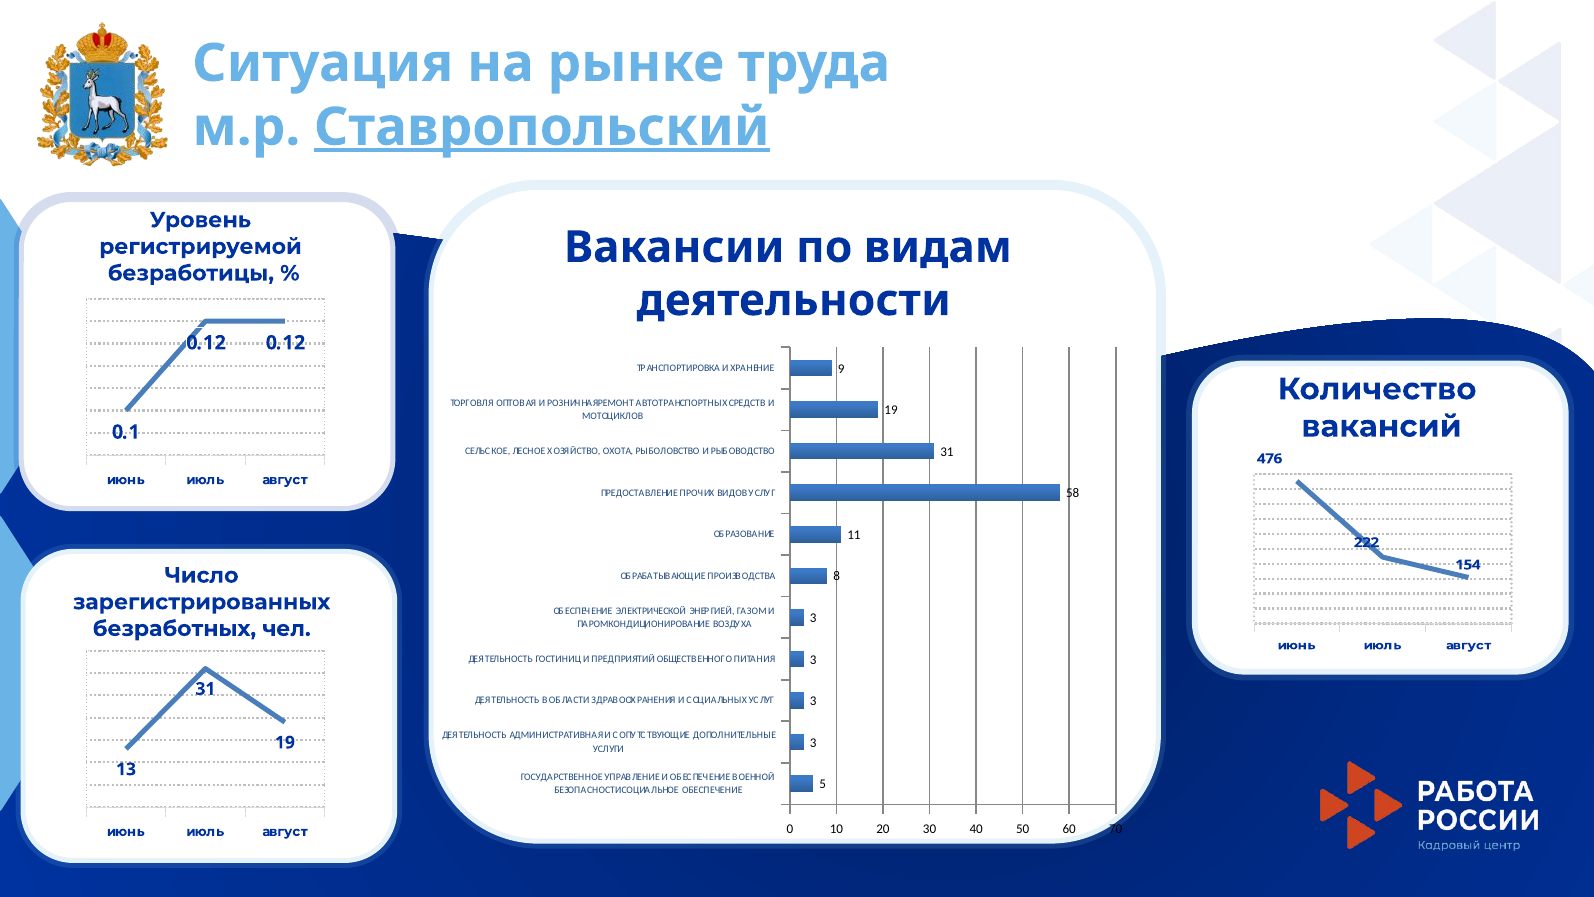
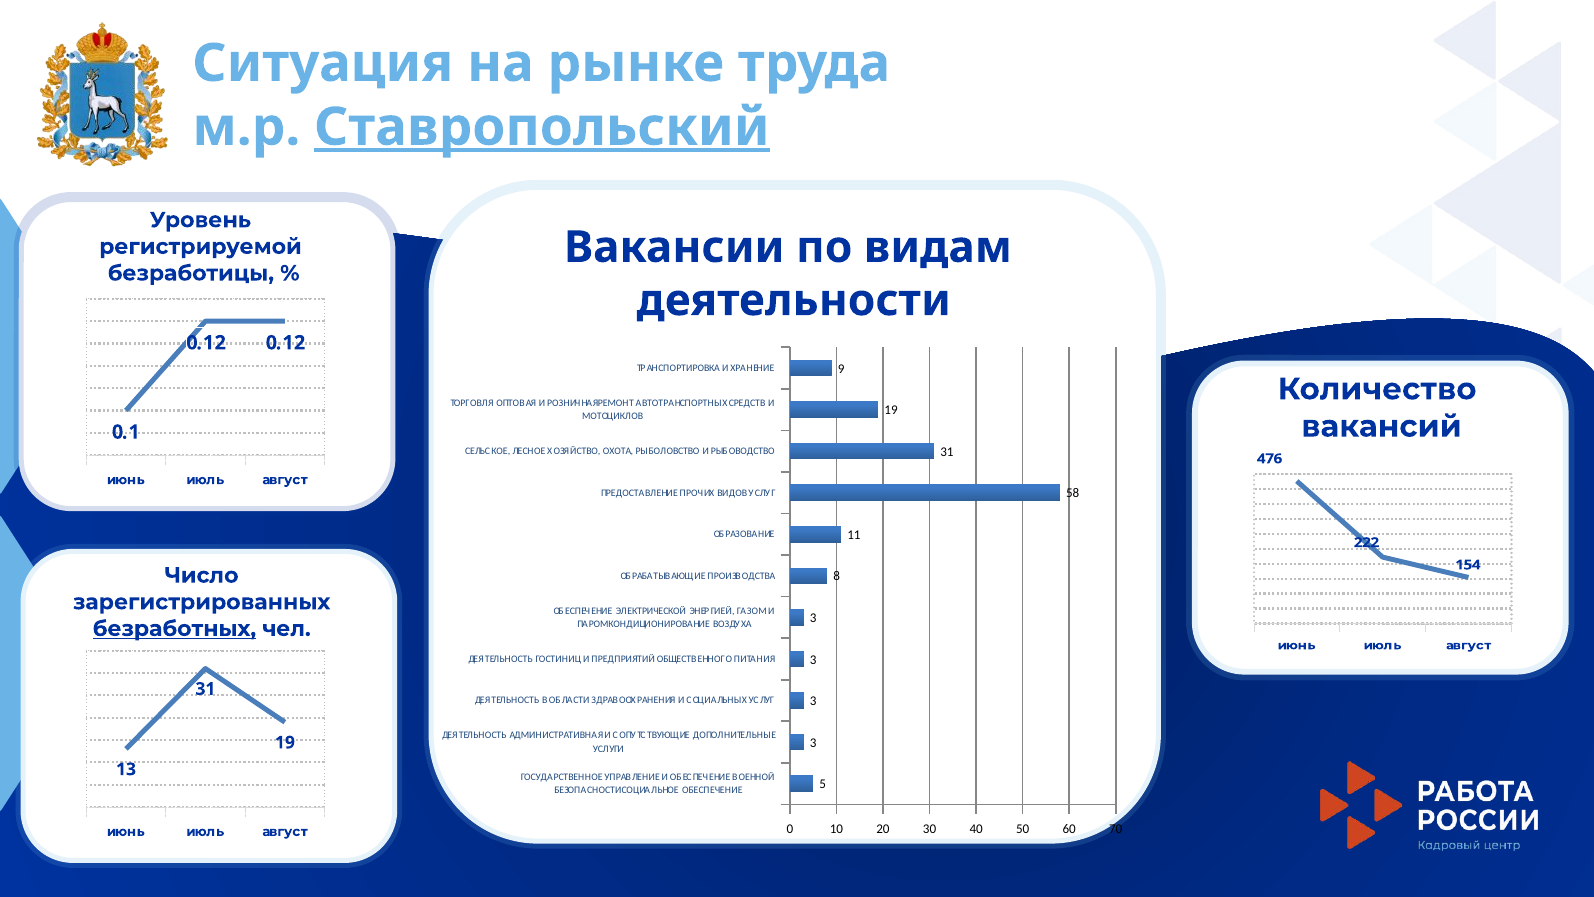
безработных underline: none -> present
